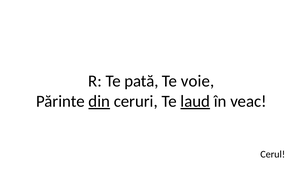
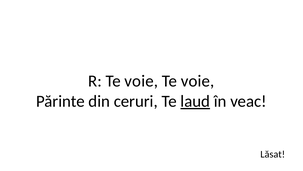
R Te pată: pată -> voie
din underline: present -> none
Cerul: Cerul -> Lăsat
